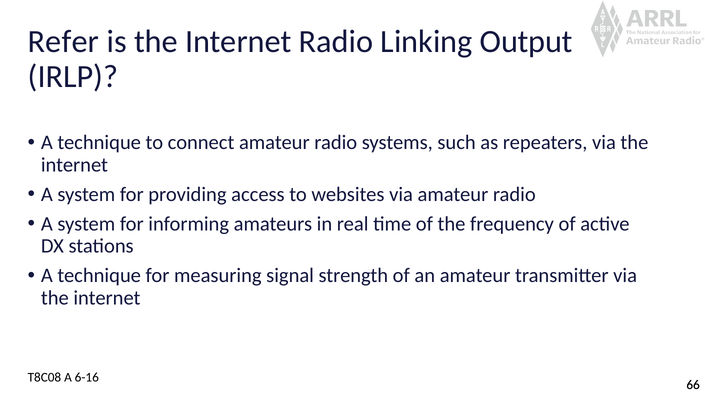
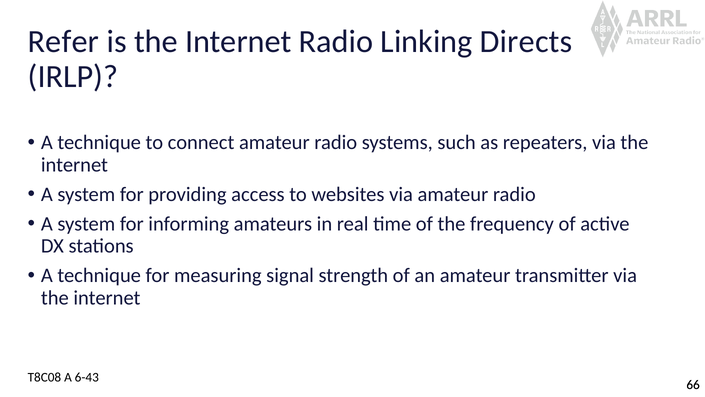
Output: Output -> Directs
6-16: 6-16 -> 6-43
